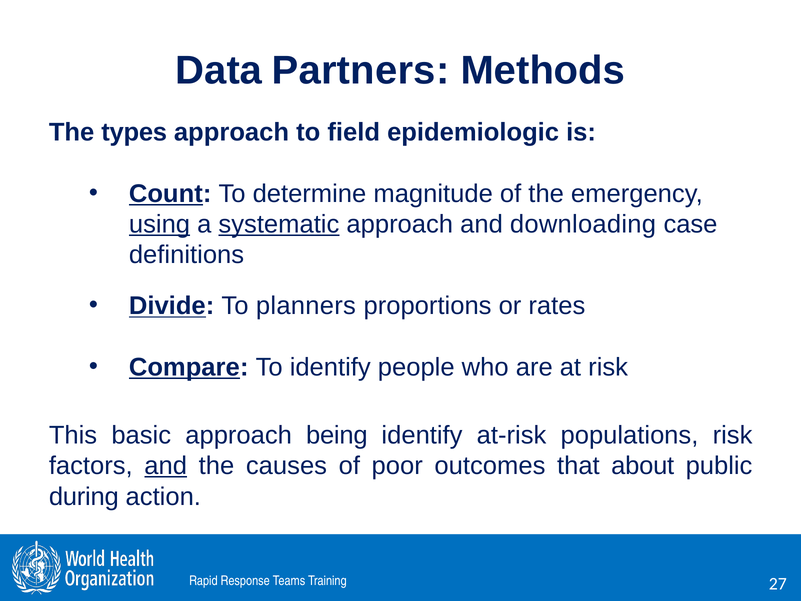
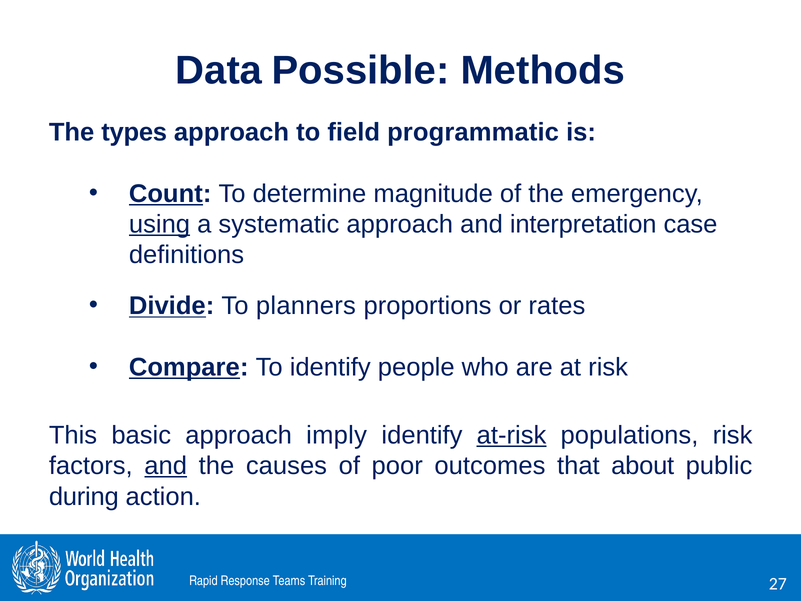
Partners: Partners -> Possible
epidemiologic: epidemiologic -> programmatic
systematic underline: present -> none
downloading: downloading -> interpretation
being: being -> imply
at-risk underline: none -> present
